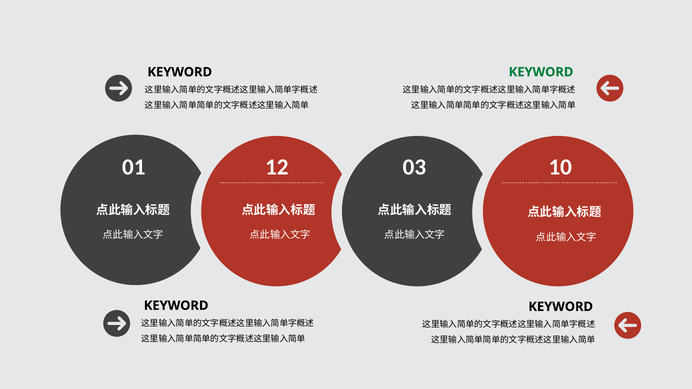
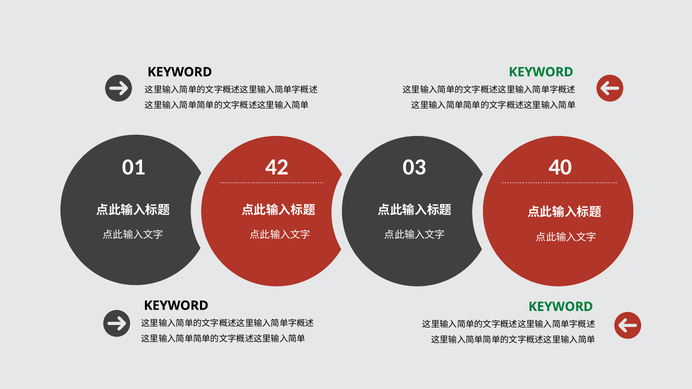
12: 12 -> 42
10: 10 -> 40
KEYWORD at (561, 307) colour: black -> green
